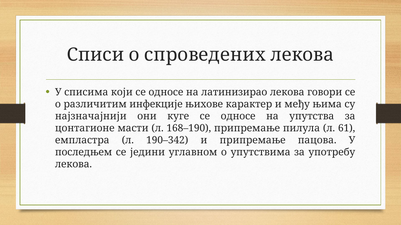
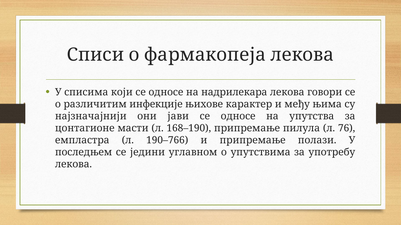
спроведених: спроведених -> фармакопеја
латинизирао: латинизирао -> надрилекара
куге: куге -> јави
61: 61 -> 76
190–342: 190–342 -> 190–766
пацова: пацова -> полази
